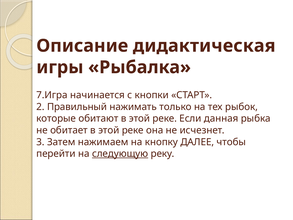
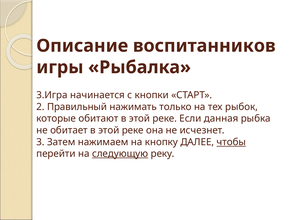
дидактическая: дидактическая -> воспитанников
7.Игра: 7.Игра -> 3.Игра
чтобы underline: none -> present
